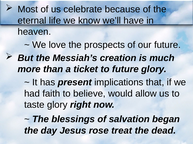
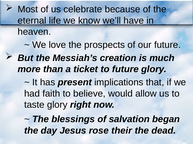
treat: treat -> their
